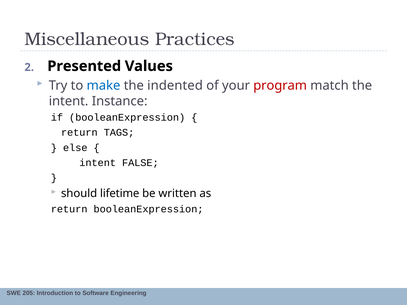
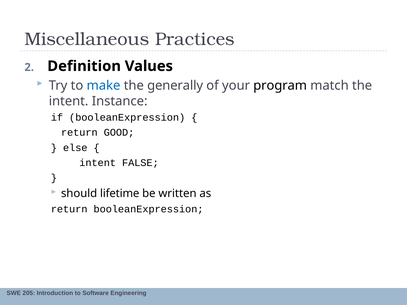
Presented: Presented -> Definition
indented: indented -> generally
program colour: red -> black
TAGS: TAGS -> GOOD
